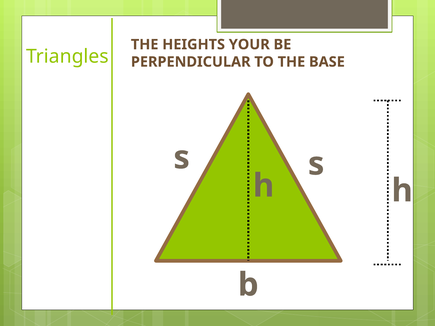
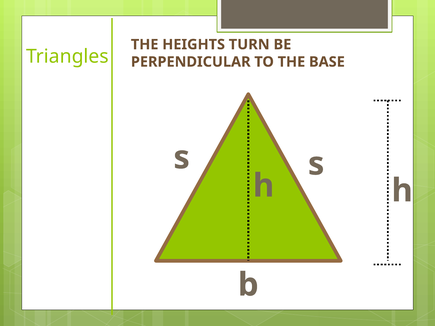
YOUR: YOUR -> TURN
